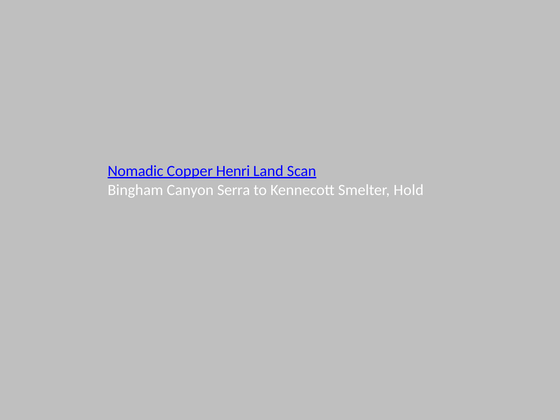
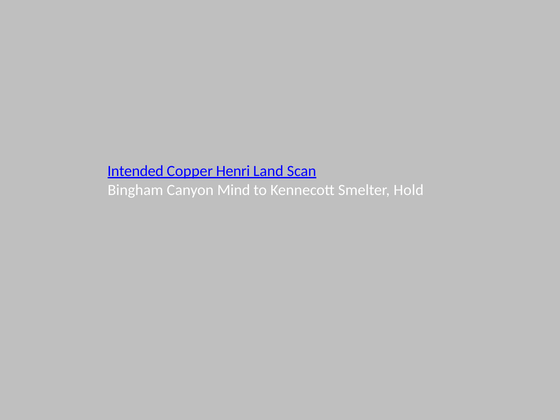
Nomadic: Nomadic -> Intended
Serra: Serra -> Mind
